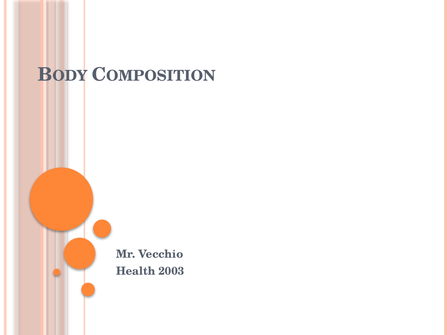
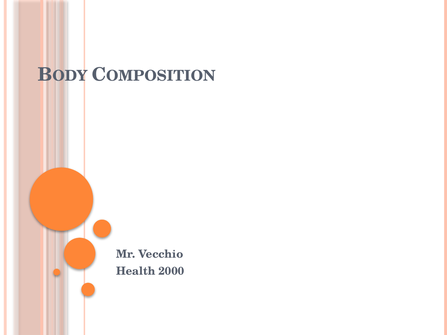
2003: 2003 -> 2000
